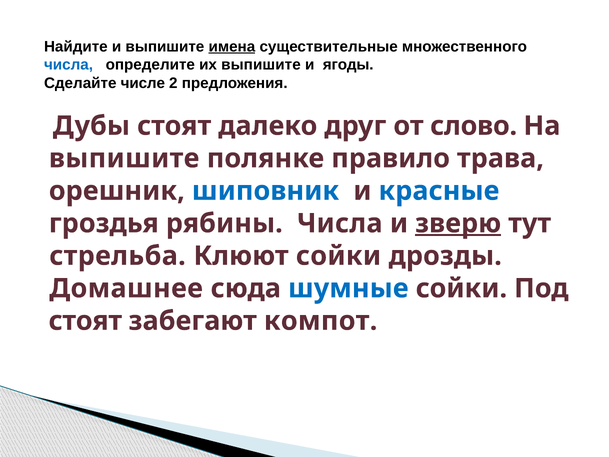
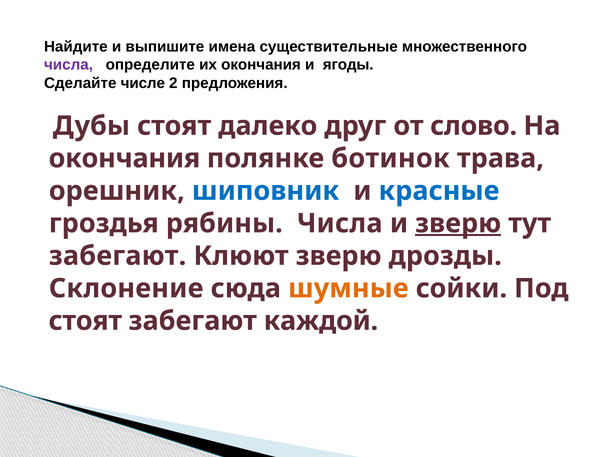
имена underline: present -> none
числа at (69, 65) colour: blue -> purple
их выпишите: выпишите -> окончания
выпишите at (124, 158): выпишите -> окончания
правило: правило -> ботинок
стрельба at (117, 256): стрельба -> забегают
Клюют сойки: сойки -> зверю
Домашнее: Домашнее -> Склонение
шумные colour: blue -> orange
компот: компот -> каждой
